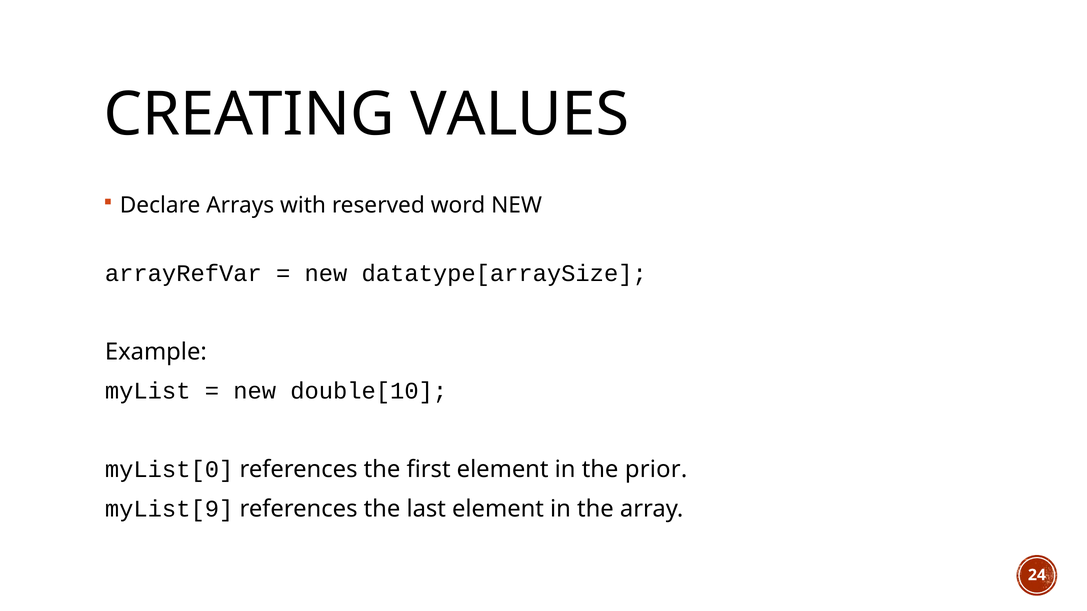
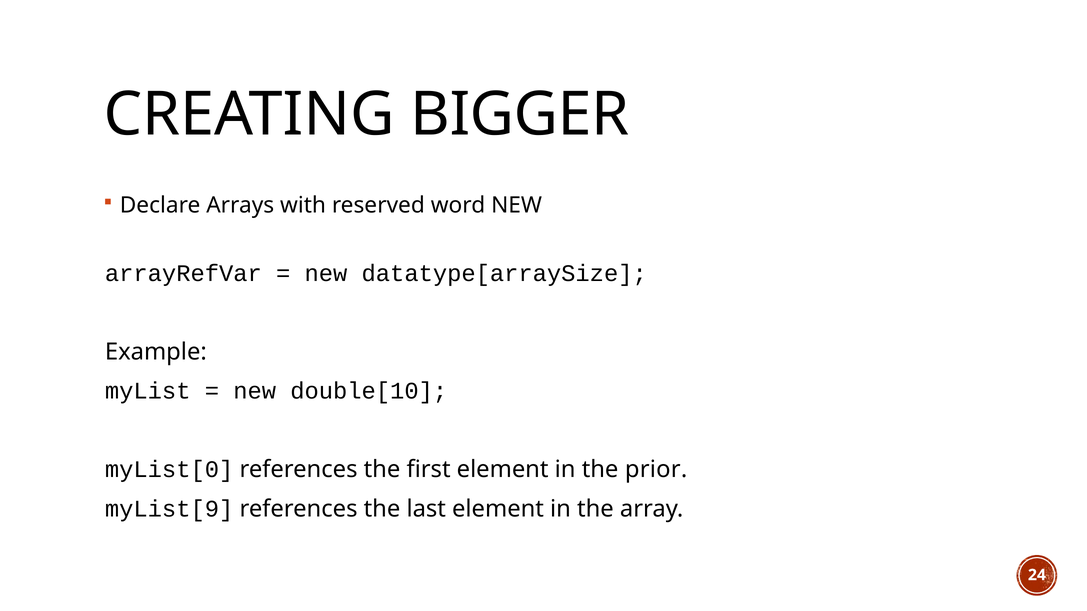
VALUES: VALUES -> BIGGER
